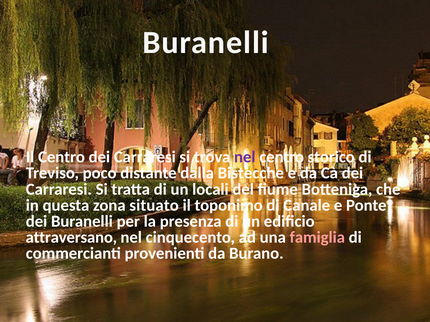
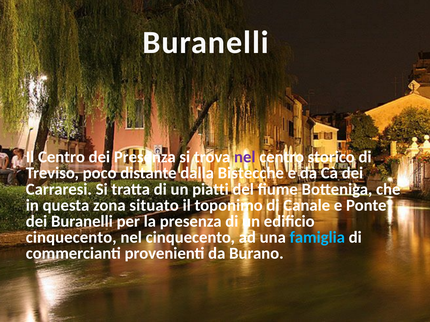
Carraresi at (145, 157): Carraresi -> Presenza
locali: locali -> piatti
attraversano at (71, 238): attraversano -> cinquecento
famiglia colour: pink -> light blue
